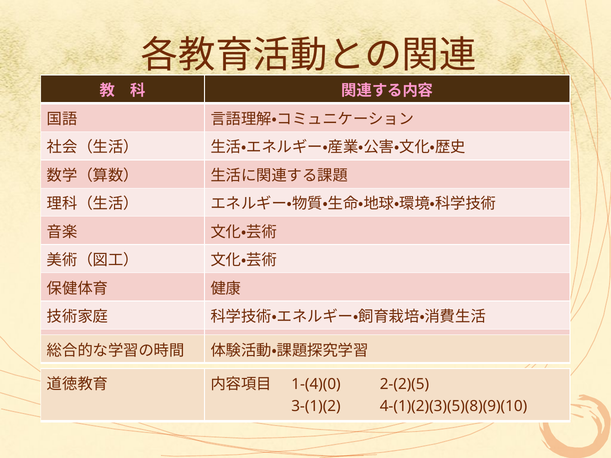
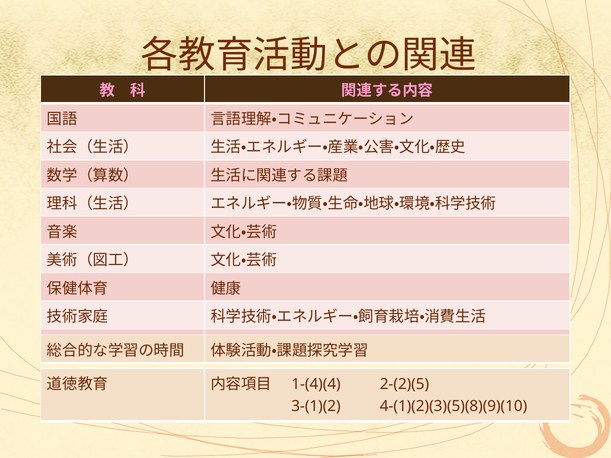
1-(4)(0: 1-(4)(0 -> 1-(4)(4
